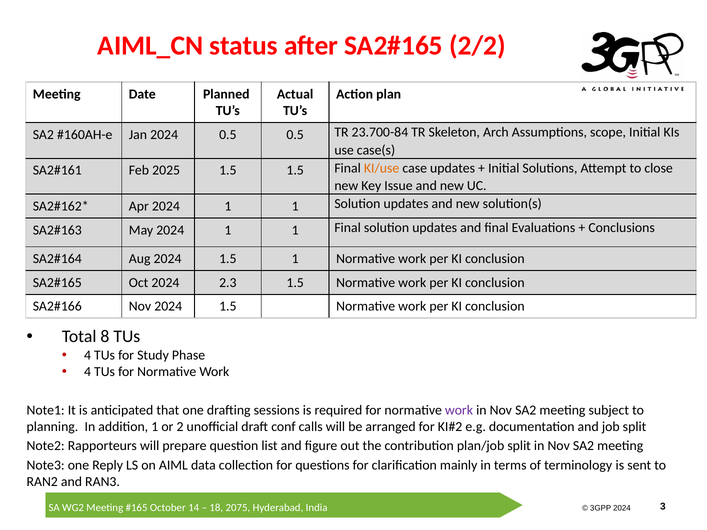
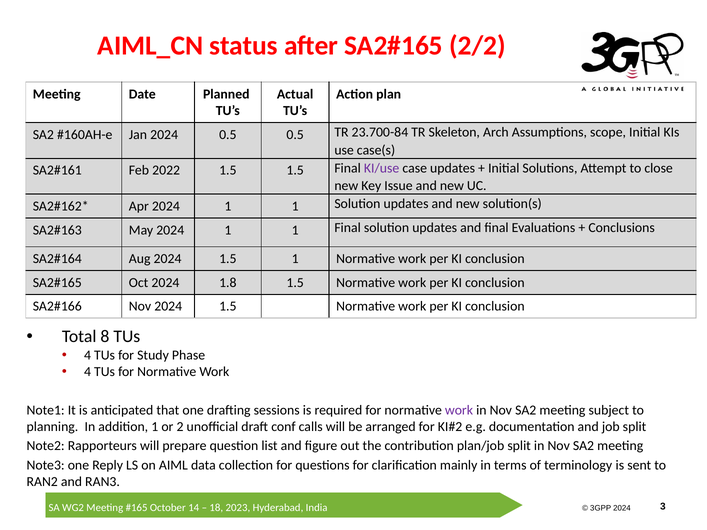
2025: 2025 -> 2022
KI/use colour: orange -> purple
2.3: 2.3 -> 1.8
2075: 2075 -> 2023
